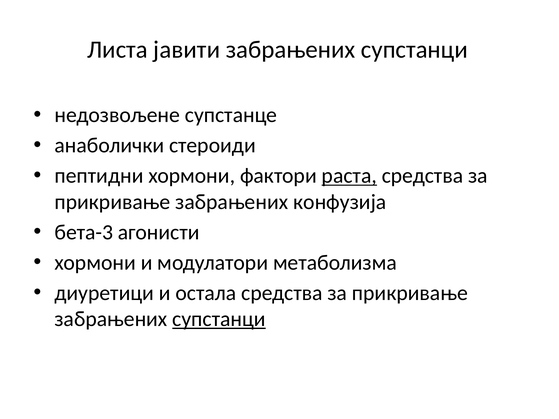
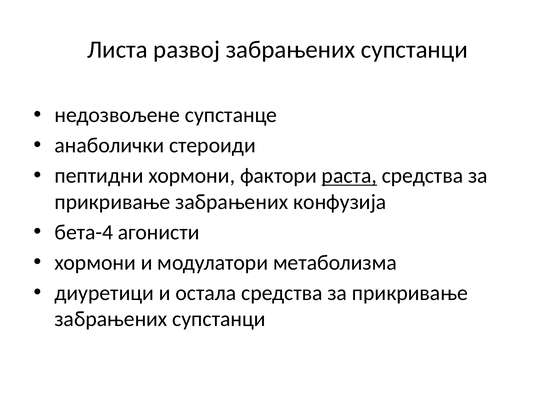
јавити: јавити -> развој
бета-3: бета-3 -> бета-4
супстанци at (219, 319) underline: present -> none
